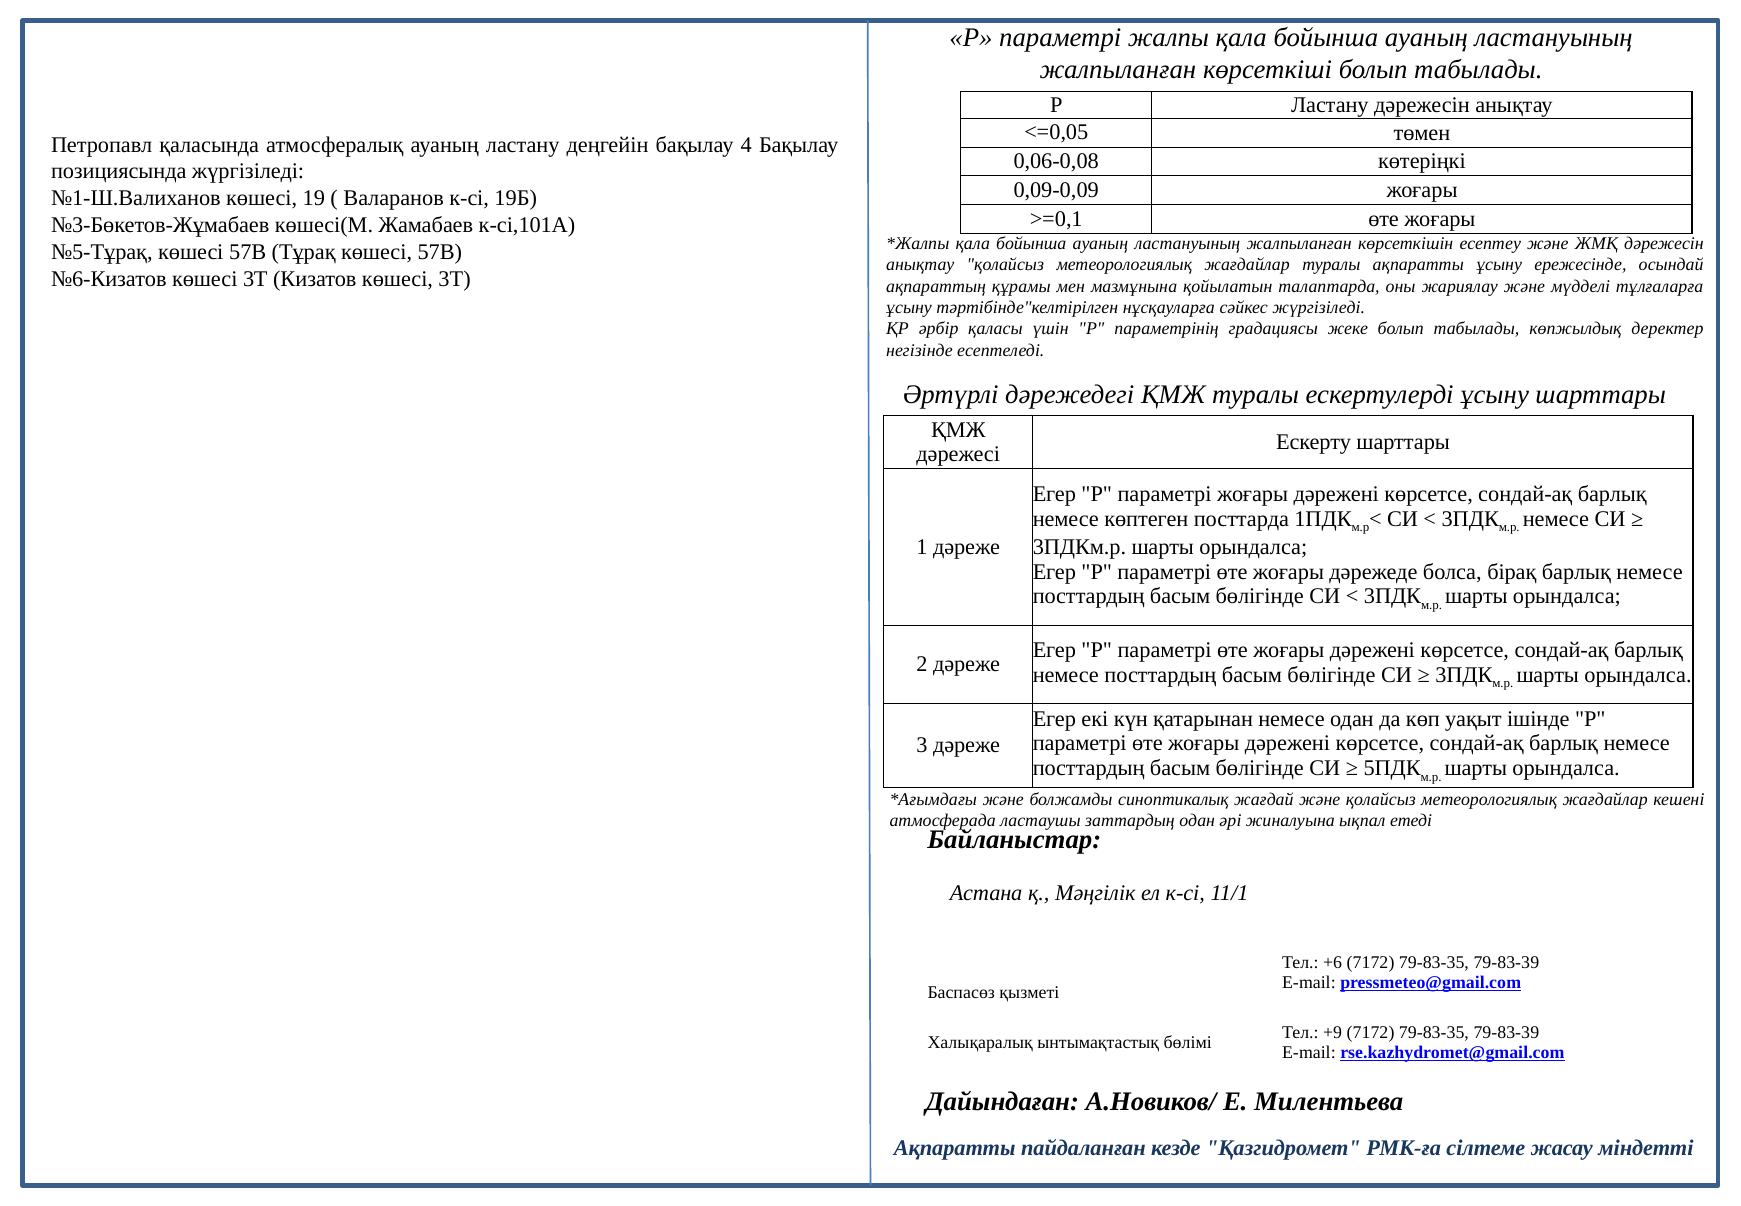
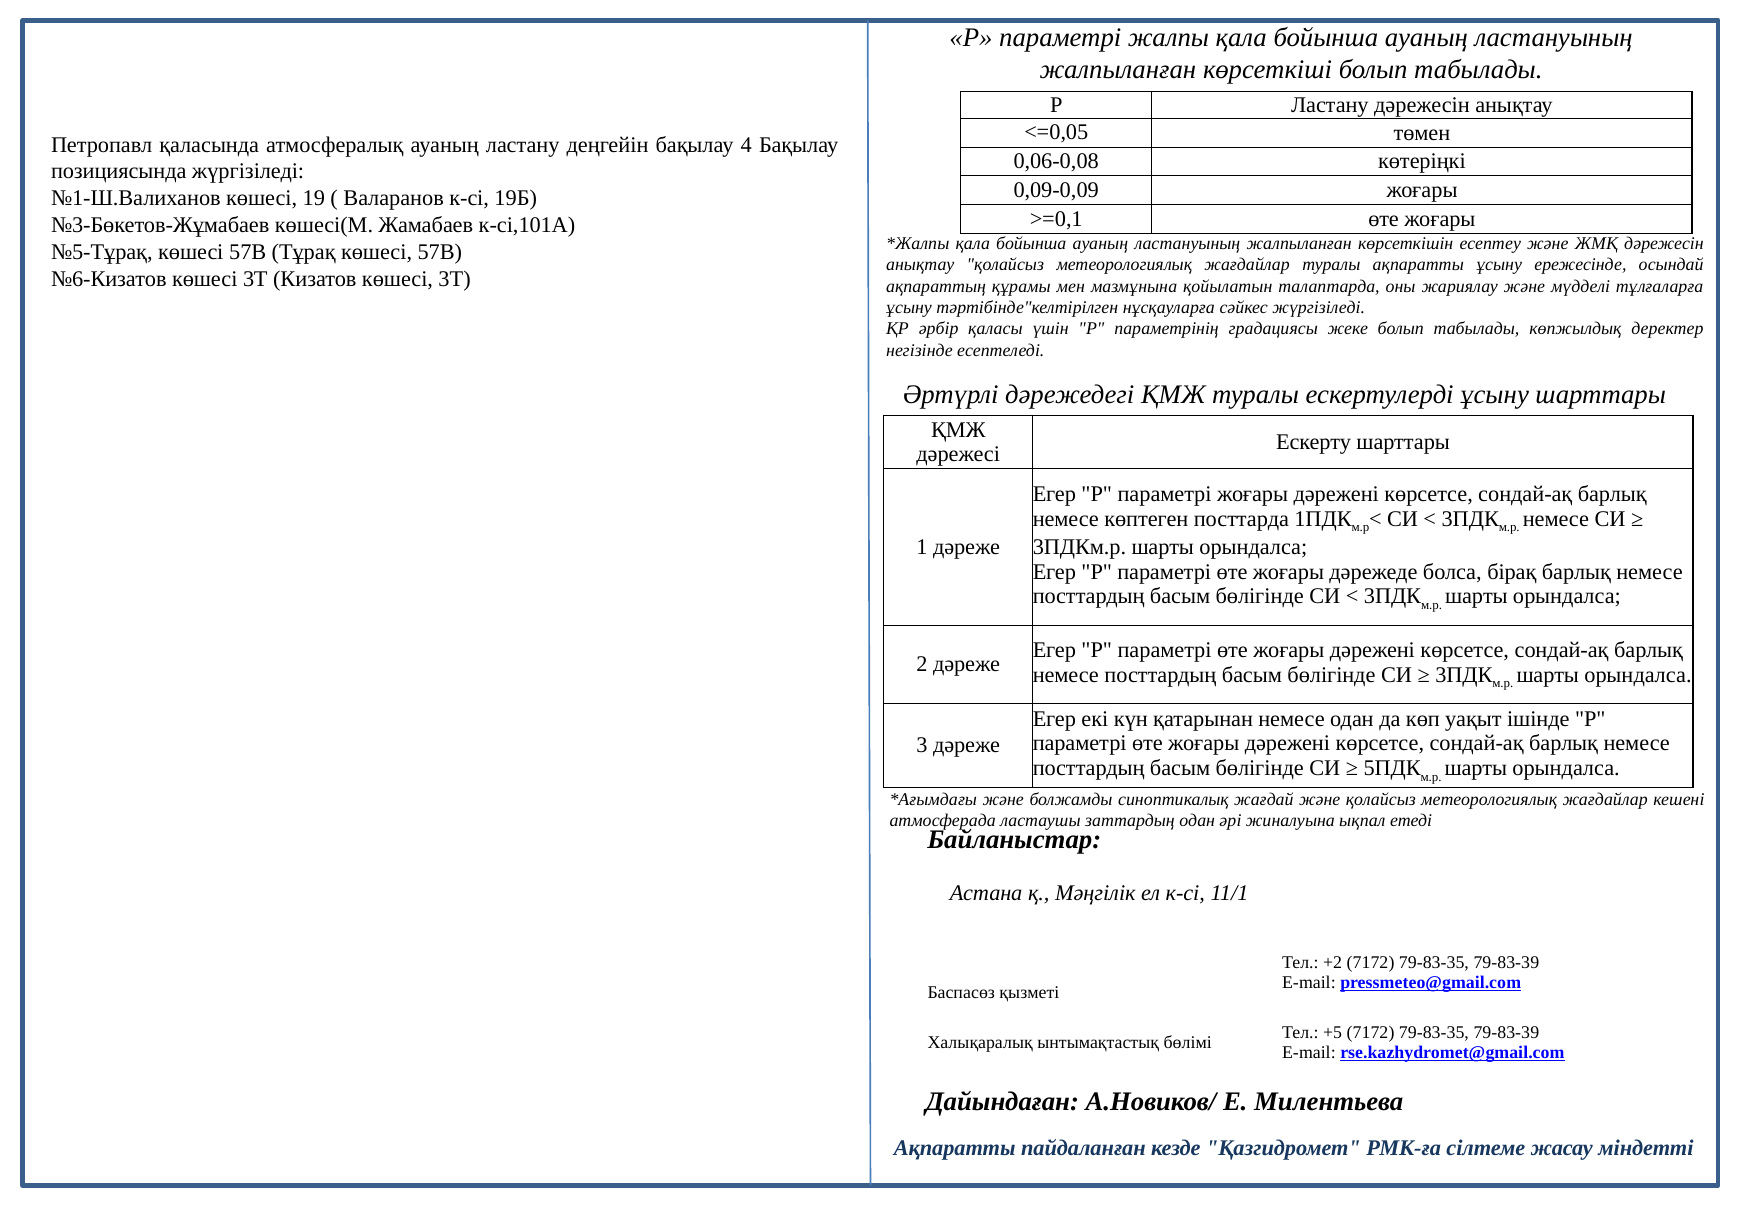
+6: +6 -> +2
+9: +9 -> +5
